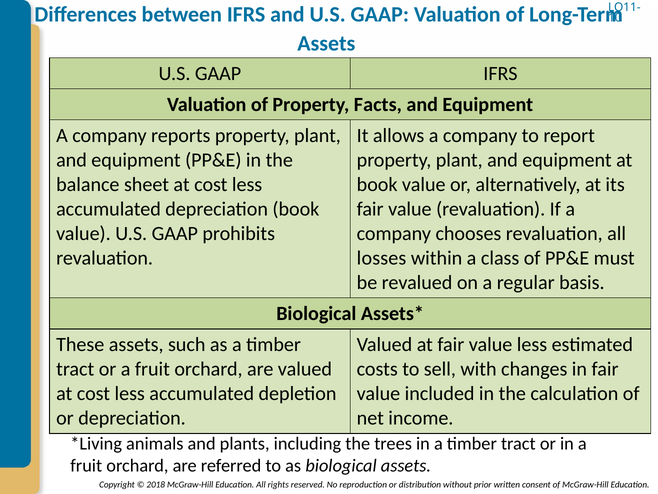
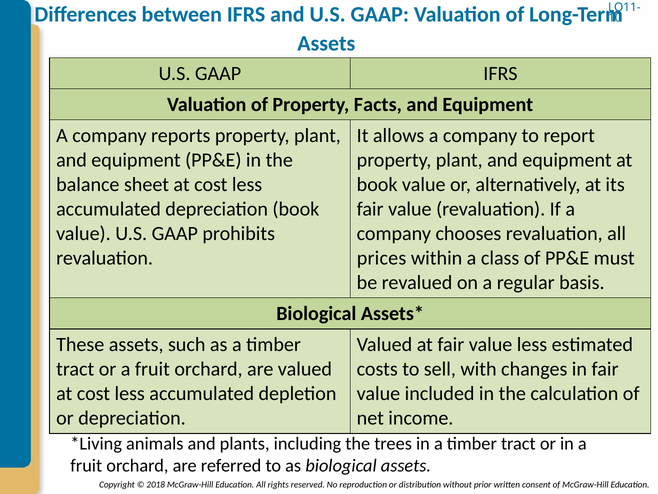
losses: losses -> prices
